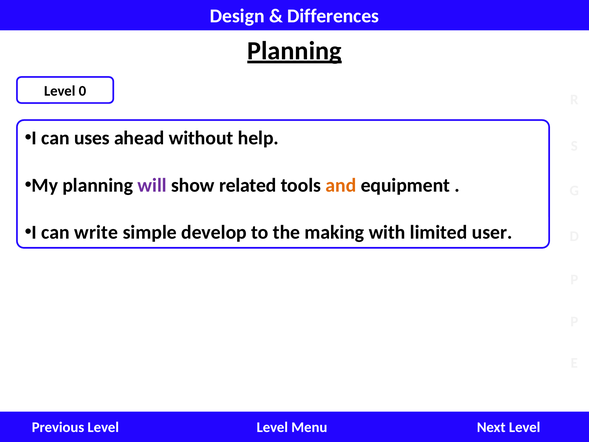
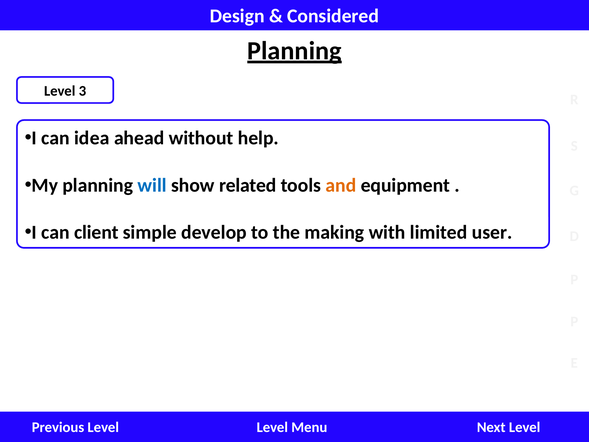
Differences: Differences -> Considered
0: 0 -> 3
uses: uses -> idea
will colour: purple -> blue
write: write -> client
